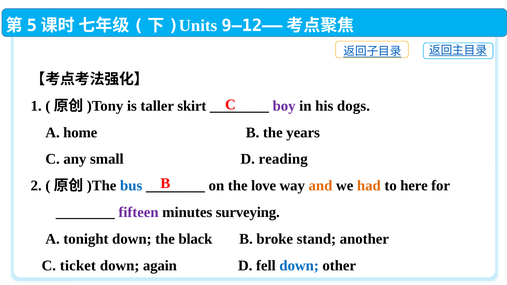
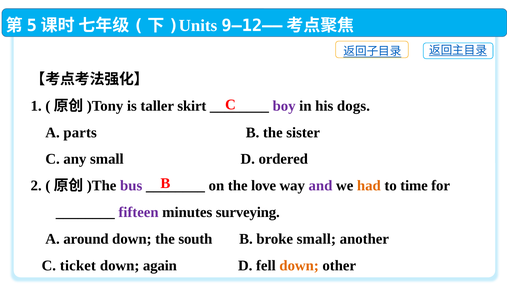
home: home -> parts
years: years -> sister
reading: reading -> ordered
bus colour: blue -> purple
and colour: orange -> purple
here: here -> time
tonight: tonight -> around
black: black -> south
broke stand: stand -> small
down at (299, 266) colour: blue -> orange
